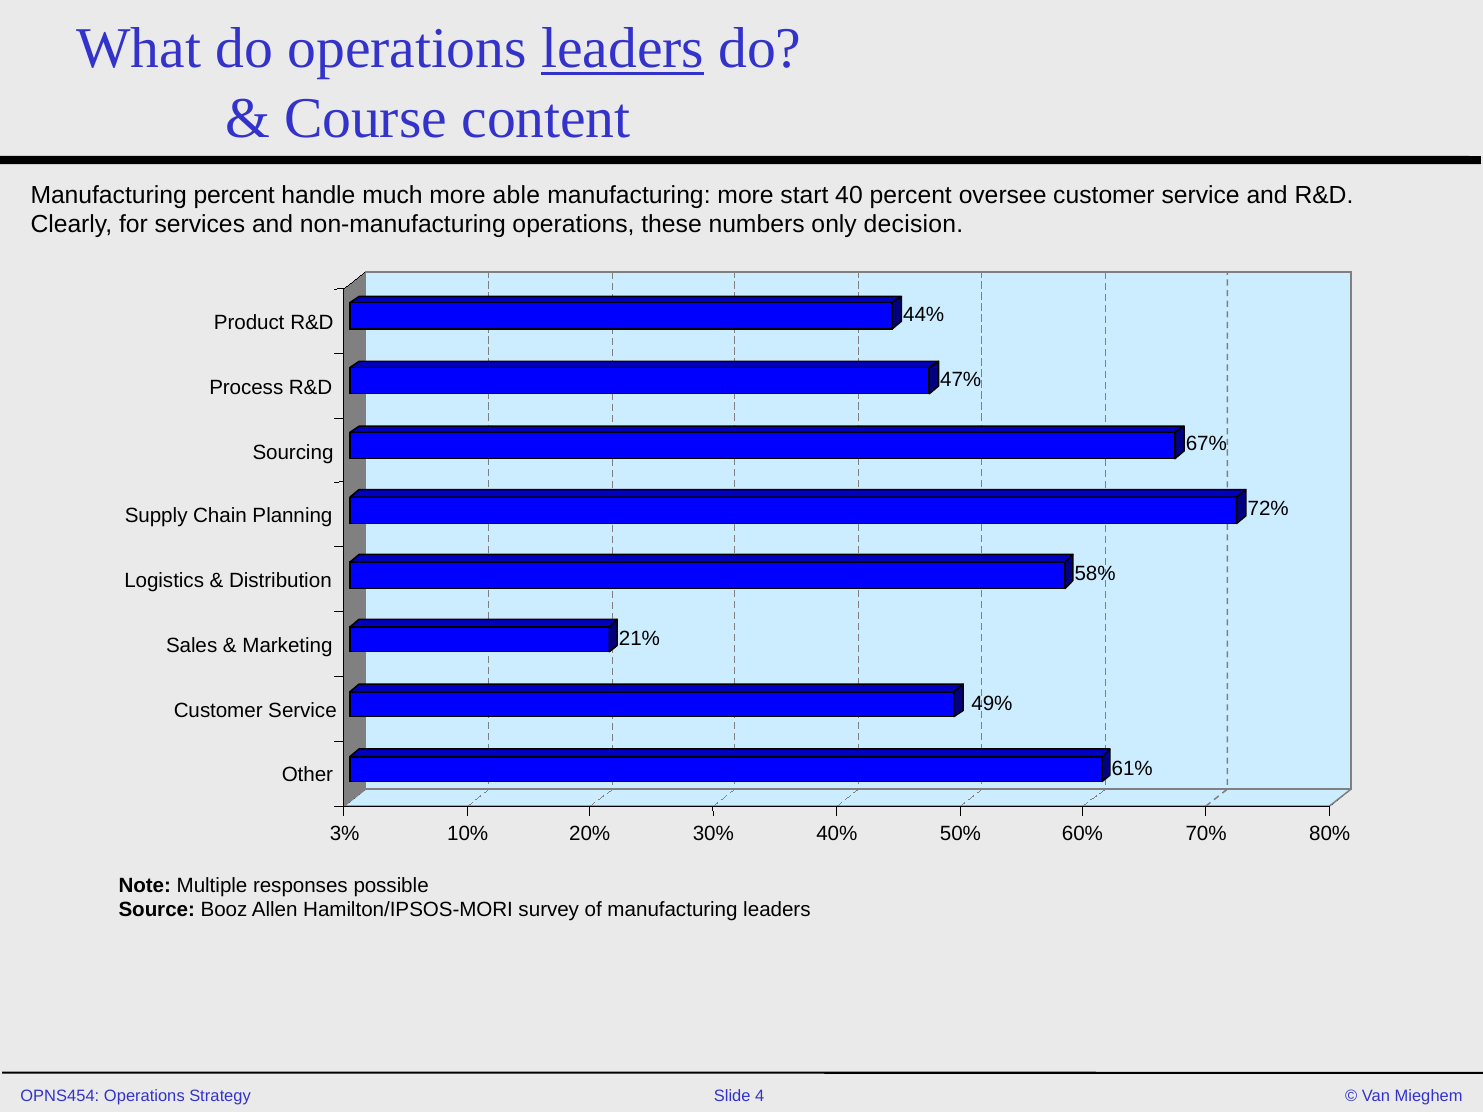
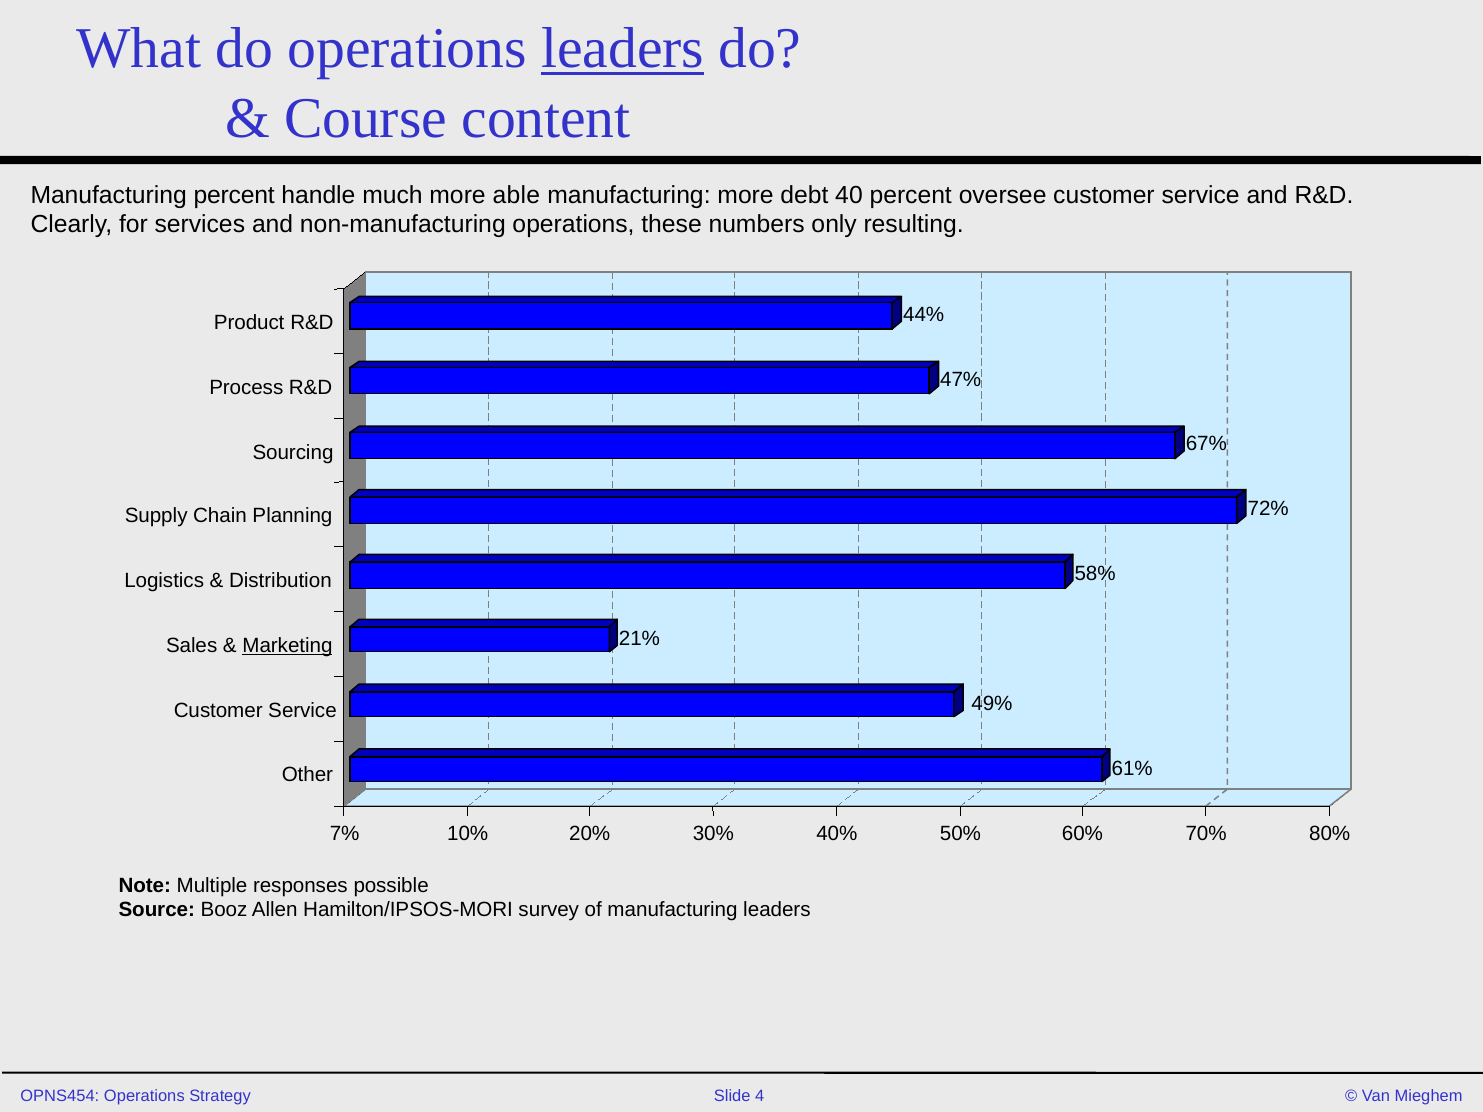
start: start -> debt
decision: decision -> resulting
Marketing underline: none -> present
3%: 3% -> 7%
